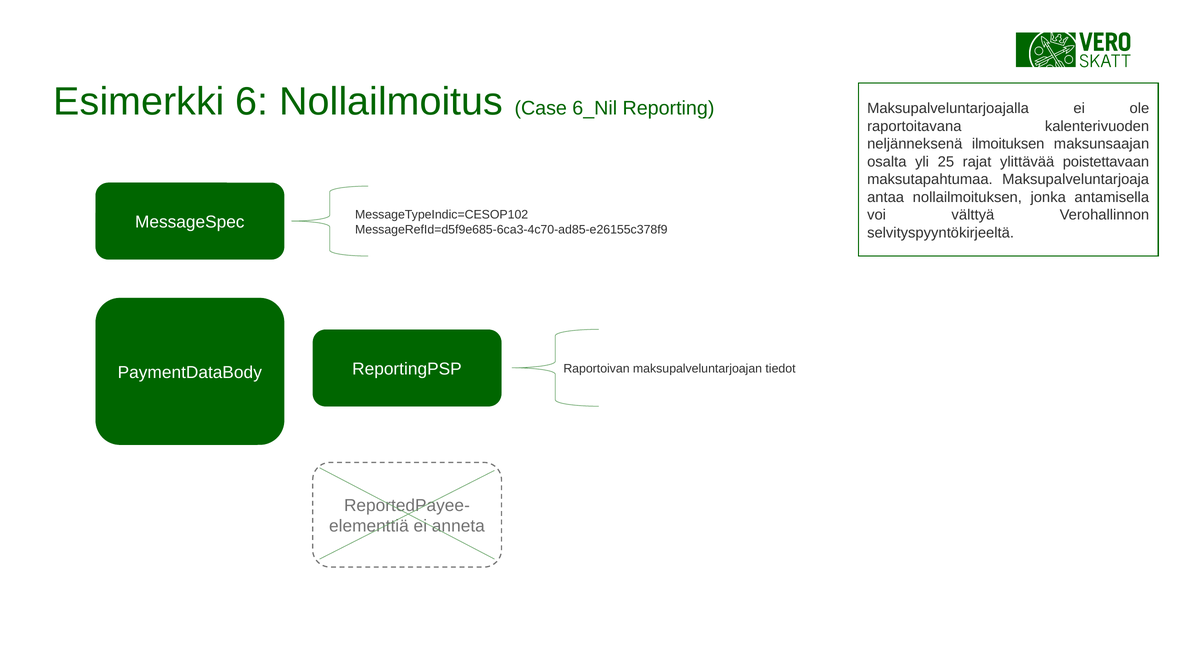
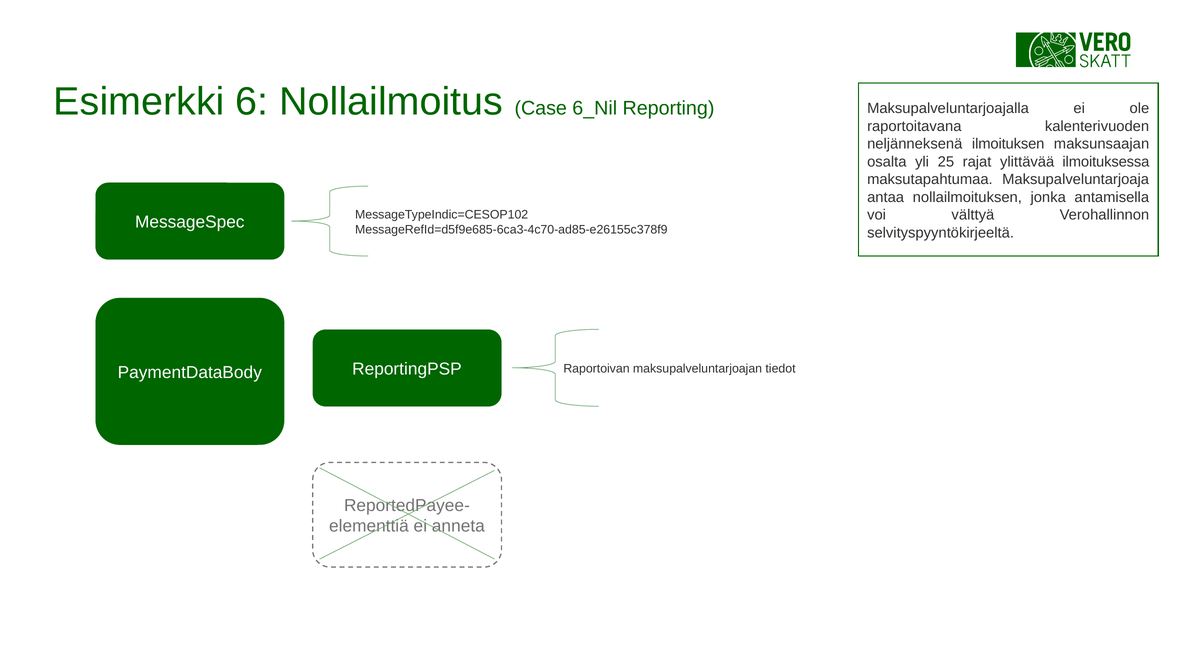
poistettavaan: poistettavaan -> ilmoituksessa
